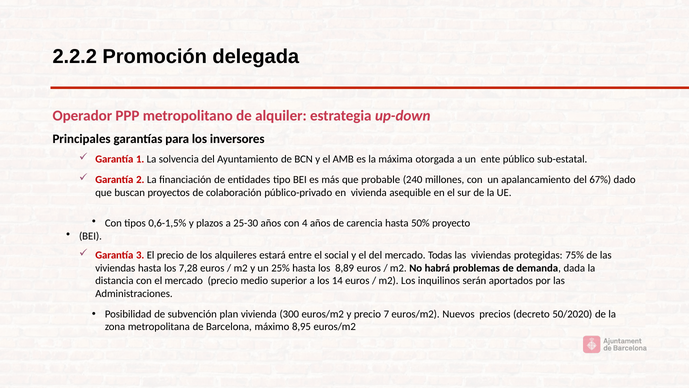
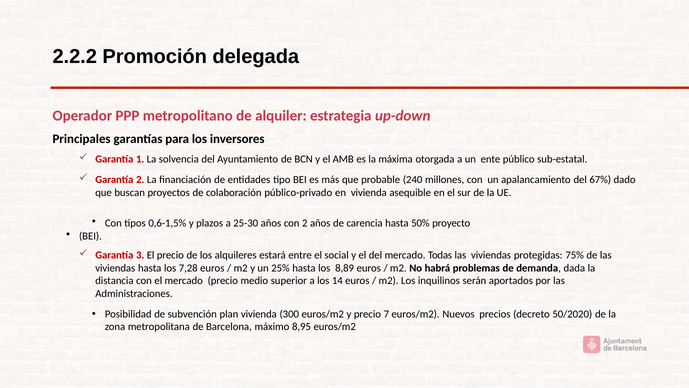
con 4: 4 -> 2
